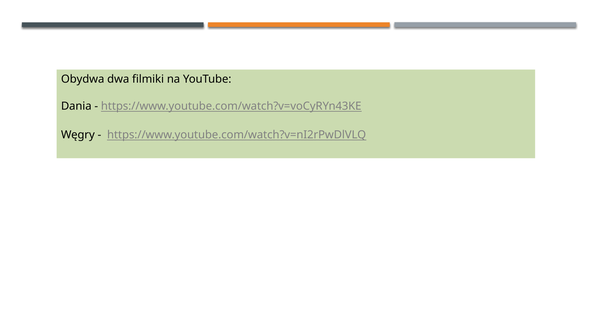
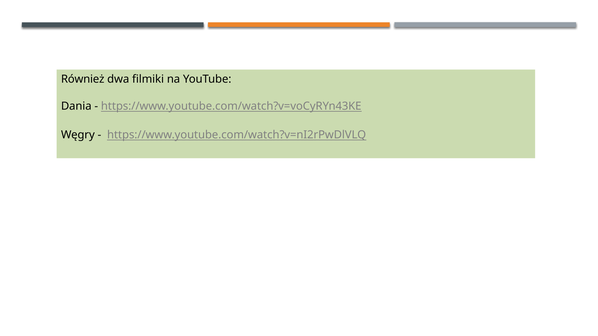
Obydwa: Obydwa -> Również
